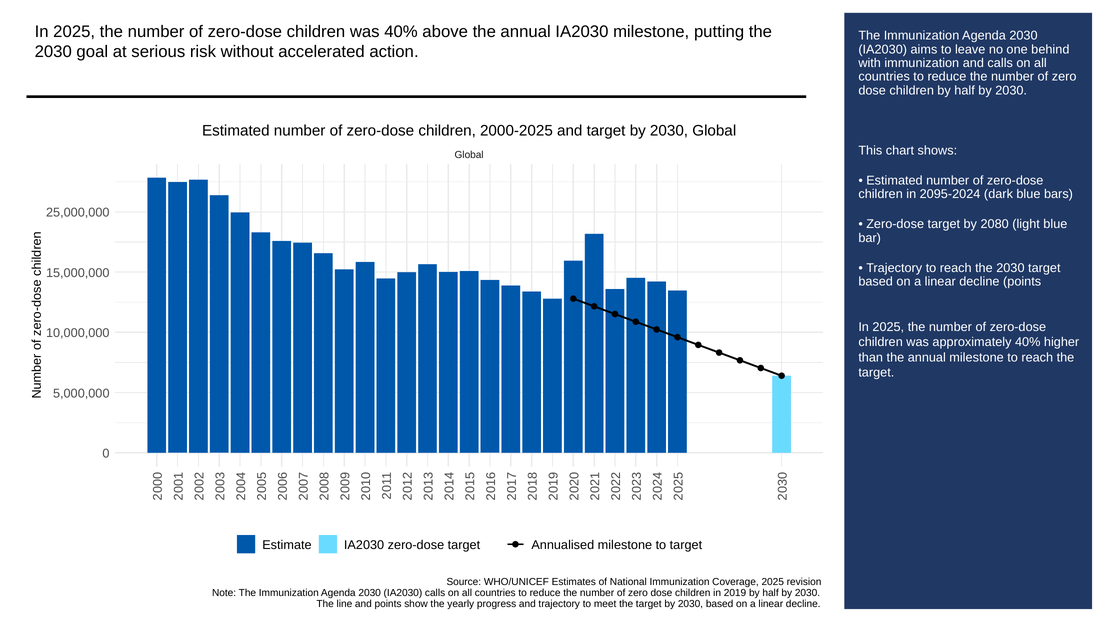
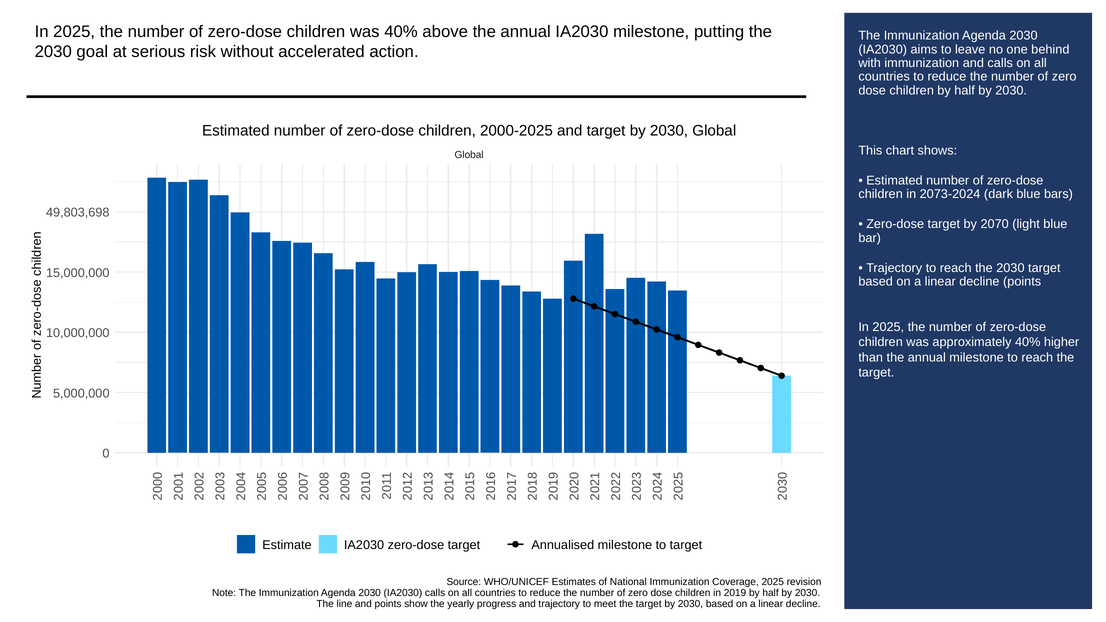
2095-2024: 2095-2024 -> 2073-2024
25,000,000: 25,000,000 -> 49,803,698
2080: 2080 -> 2070
